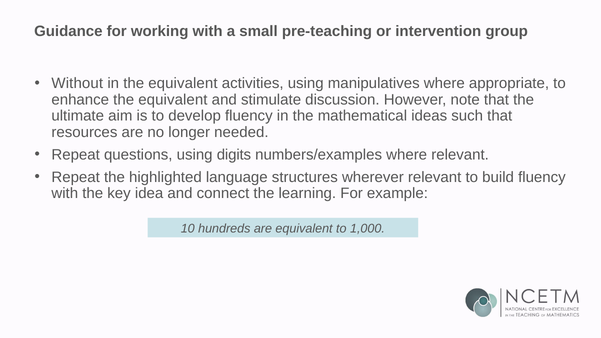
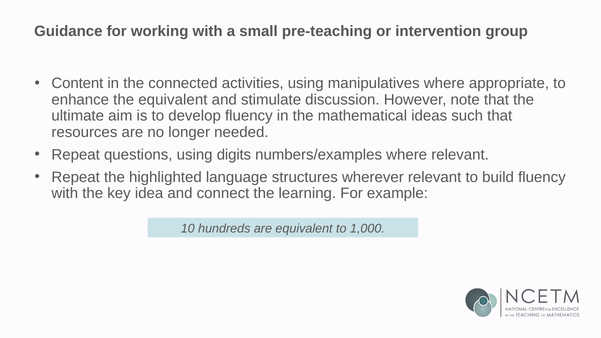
Without: Without -> Content
in the equivalent: equivalent -> connected
